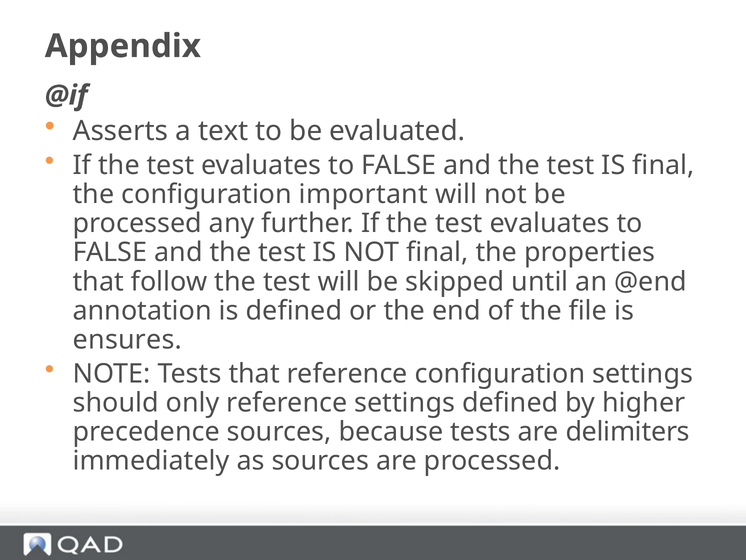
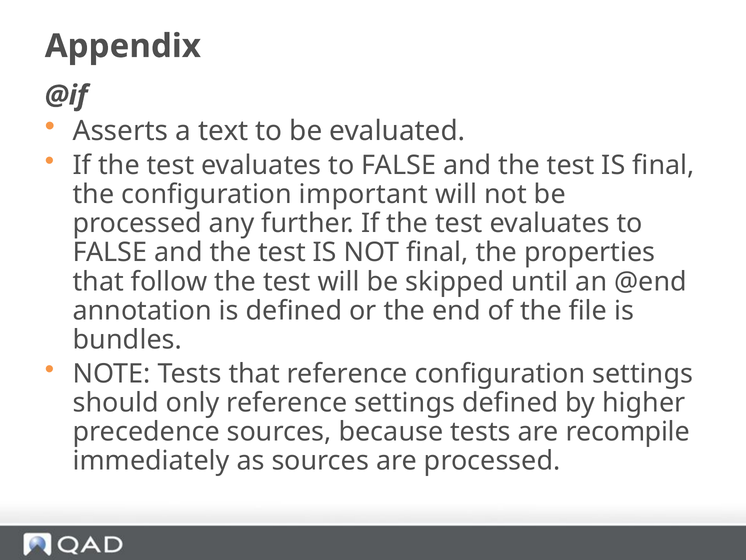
ensures: ensures -> bundles
delimiters: delimiters -> recompile
